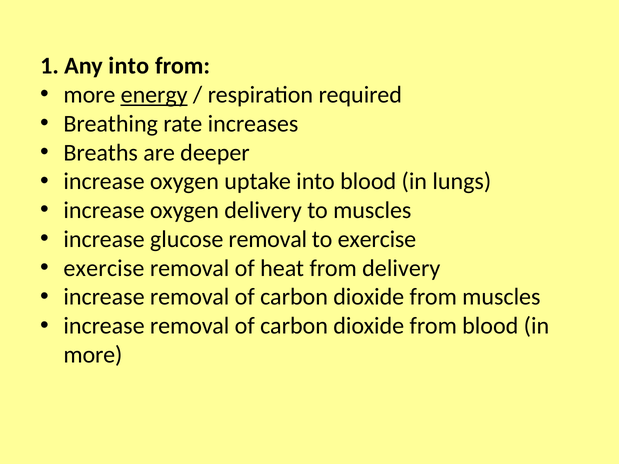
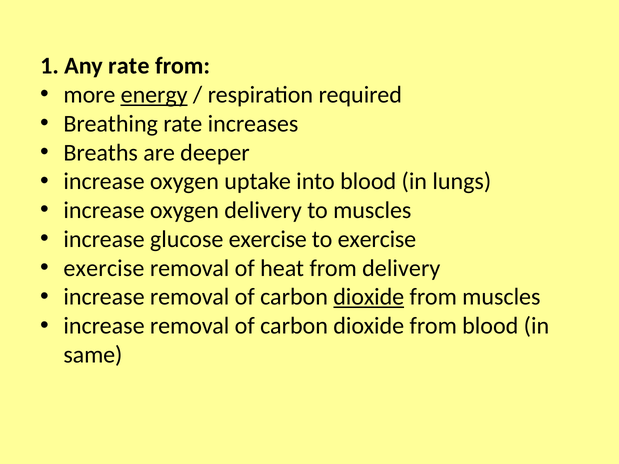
Any into: into -> rate
glucose removal: removal -> exercise
dioxide at (369, 297) underline: none -> present
more at (93, 355): more -> same
